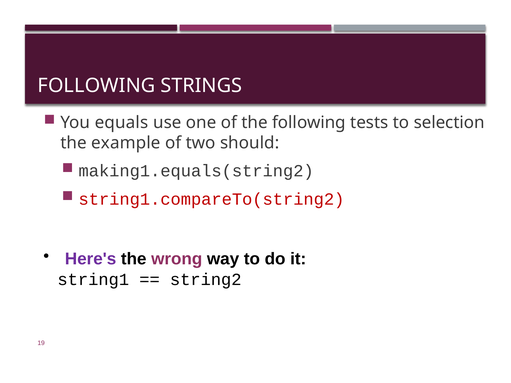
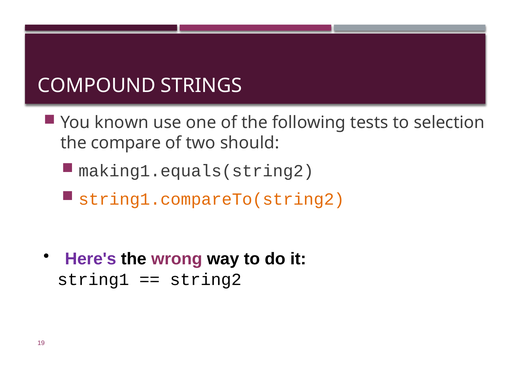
FOLLOWING at (97, 86): FOLLOWING -> COMPOUND
equals: equals -> known
example: example -> compare
string1.compareTo(string2 colour: red -> orange
